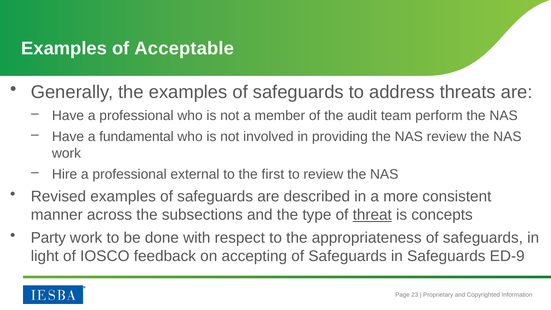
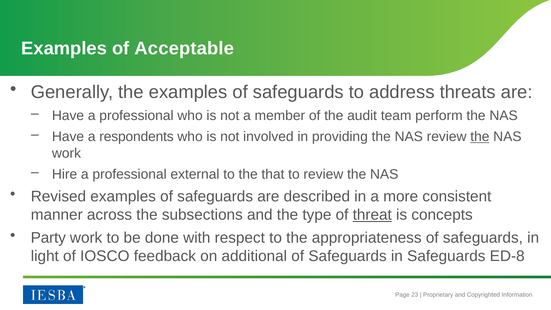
fundamental: fundamental -> respondents
the at (480, 137) underline: none -> present
first: first -> that
accepting: accepting -> additional
ED-9: ED-9 -> ED-8
